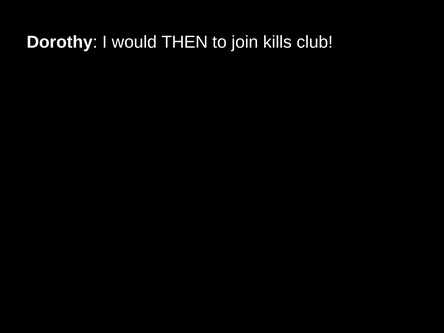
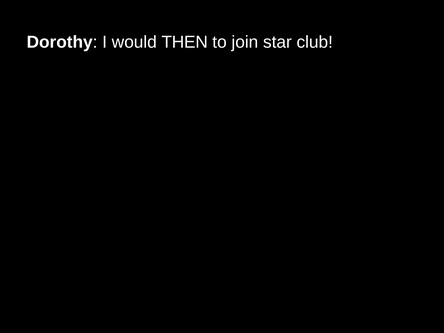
kills: kills -> star
